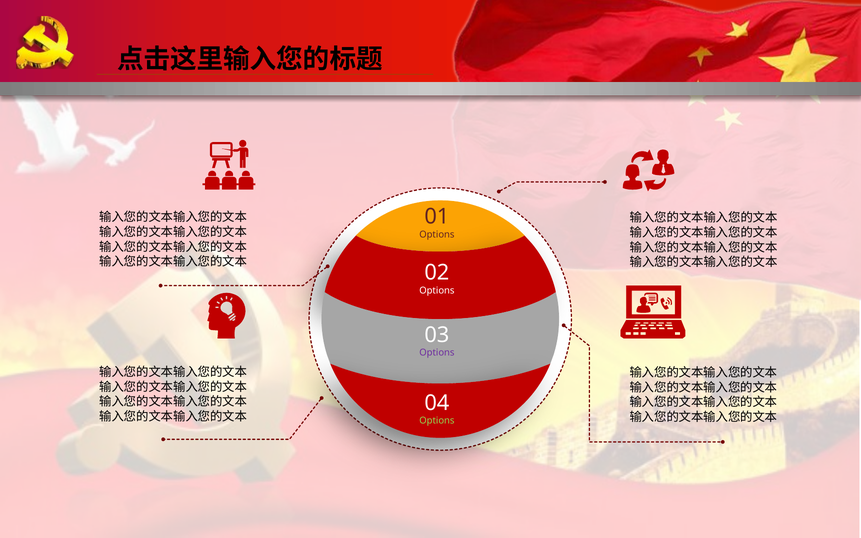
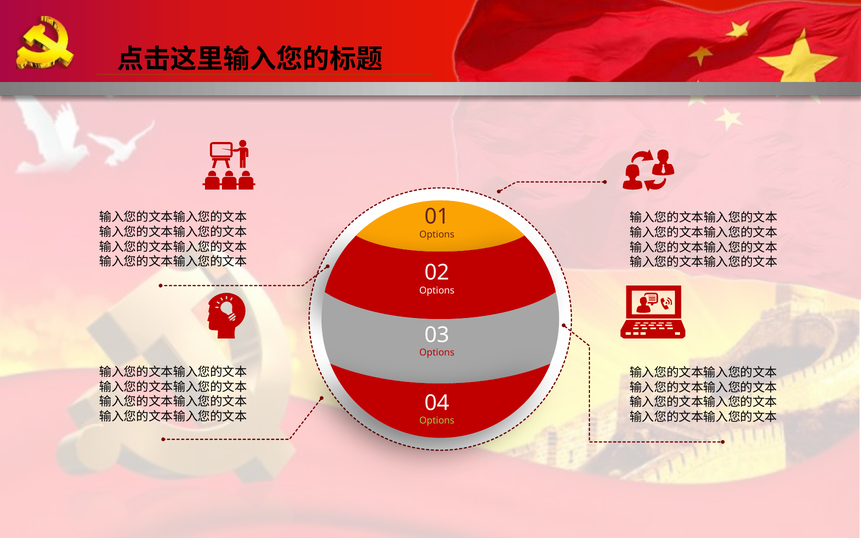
Options at (437, 353) colour: purple -> red
